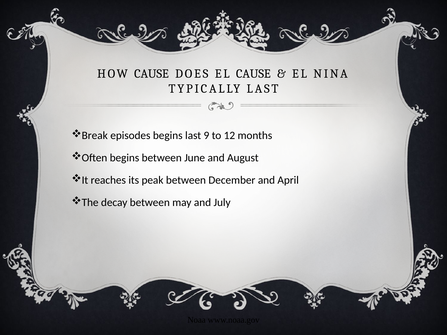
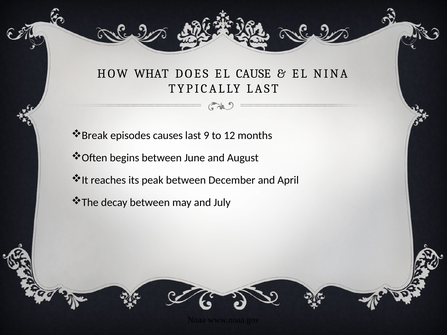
HOW CAUSE: CAUSE -> WHAT
episodes begins: begins -> causes
